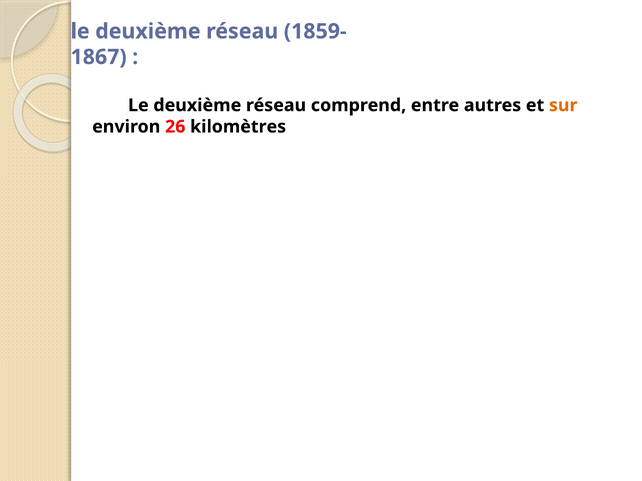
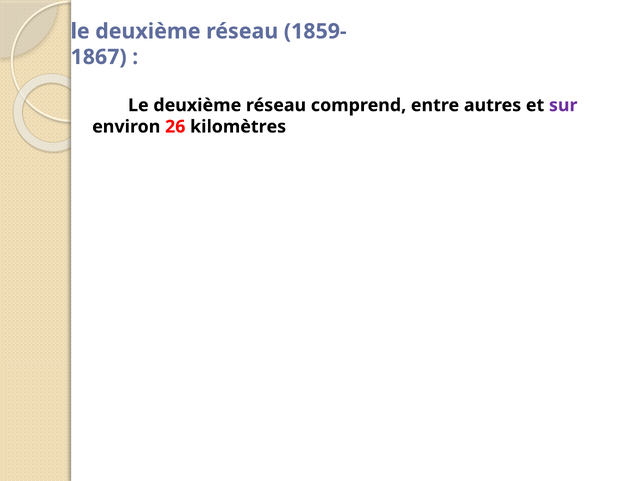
sur colour: orange -> purple
